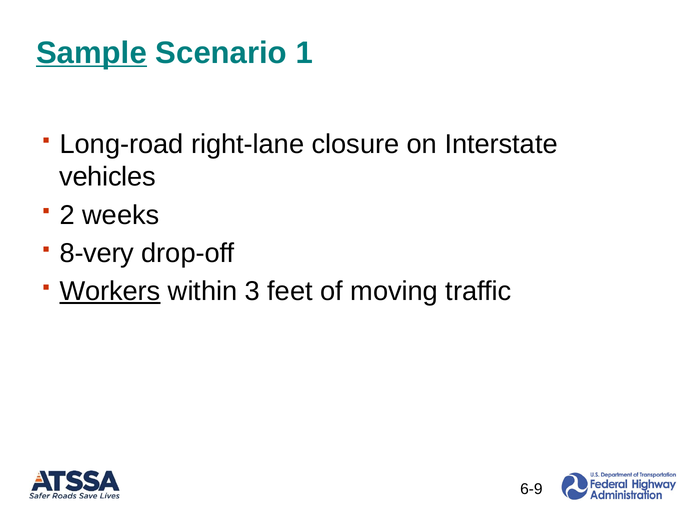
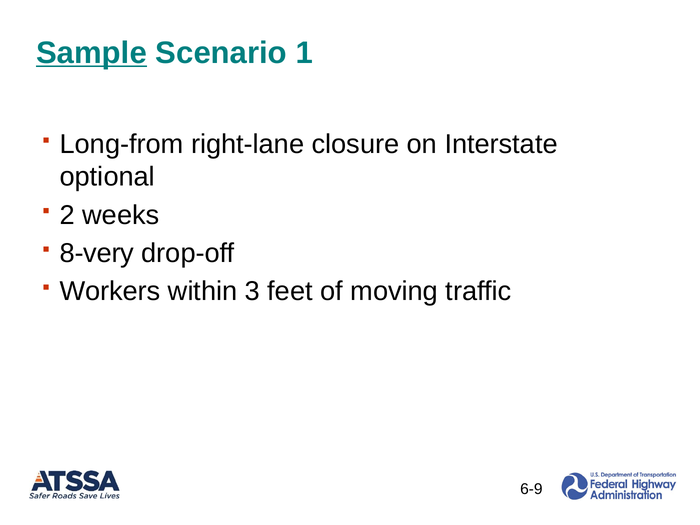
Long-road: Long-road -> Long-from
vehicles: vehicles -> optional
Workers underline: present -> none
